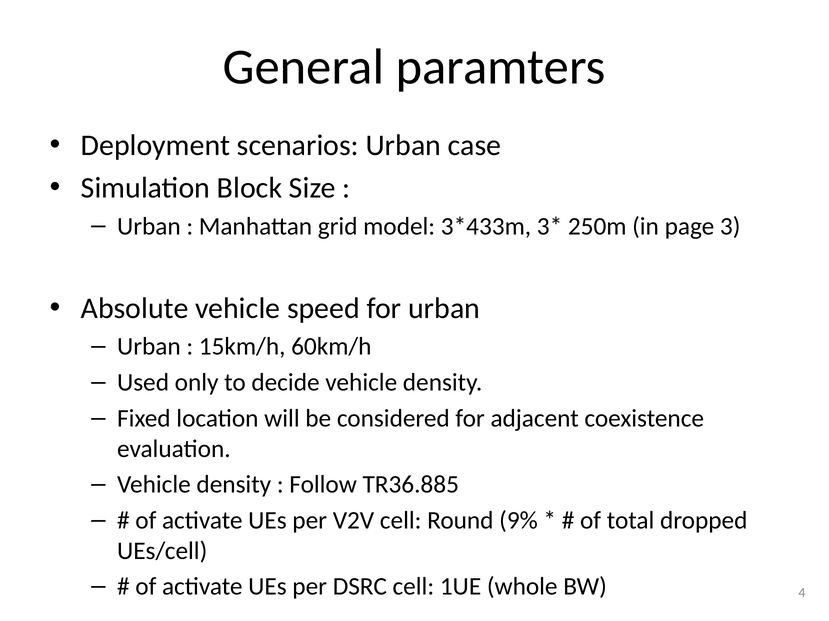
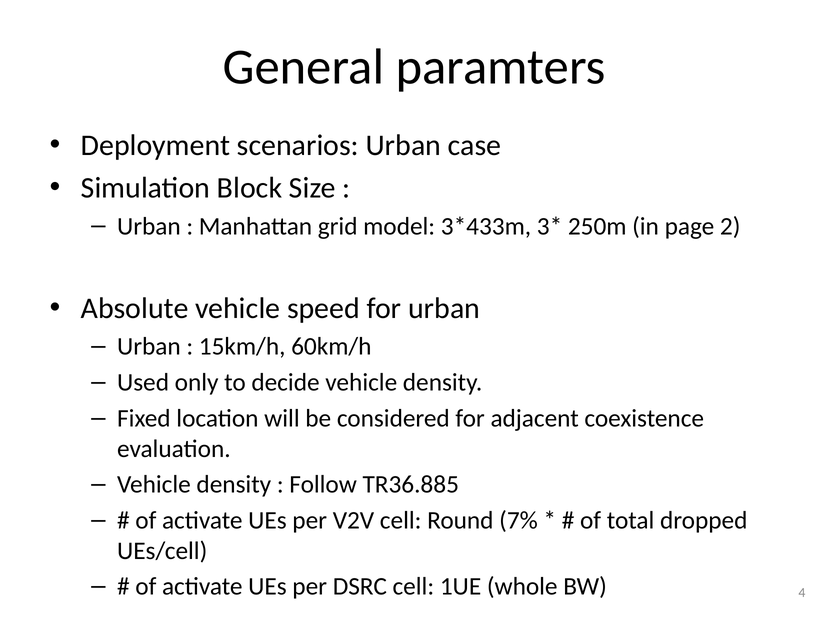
3: 3 -> 2
9%: 9% -> 7%
